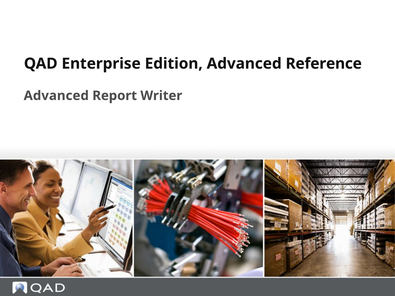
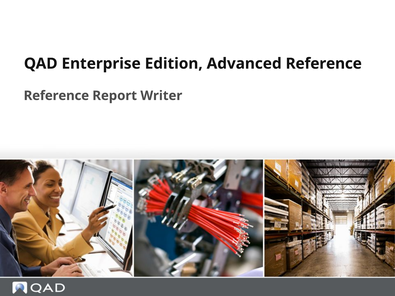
Advanced at (56, 96): Advanced -> Reference
